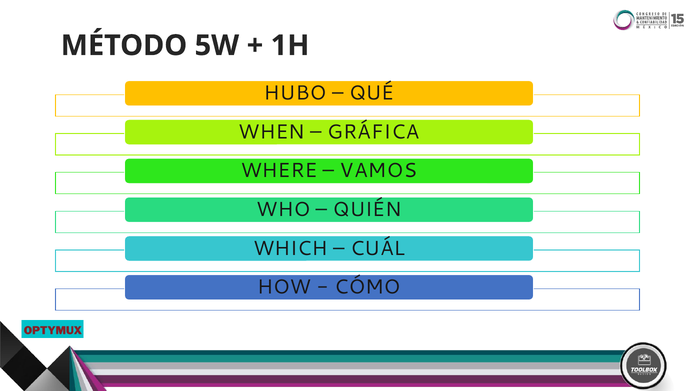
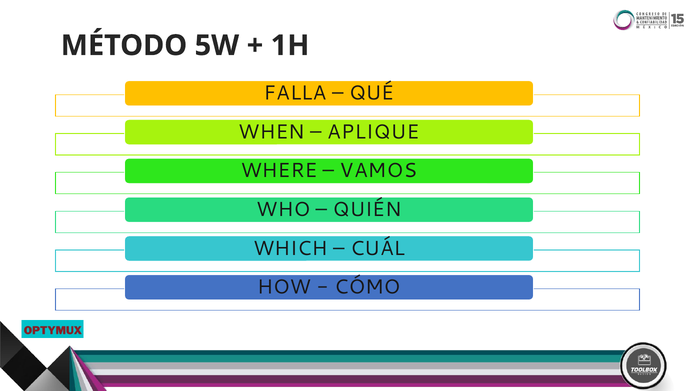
HUBO: HUBO -> FALLA
GRÁFICA: GRÁFICA -> APLIQUE
